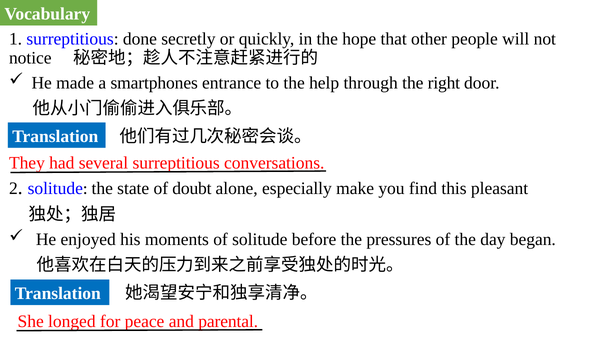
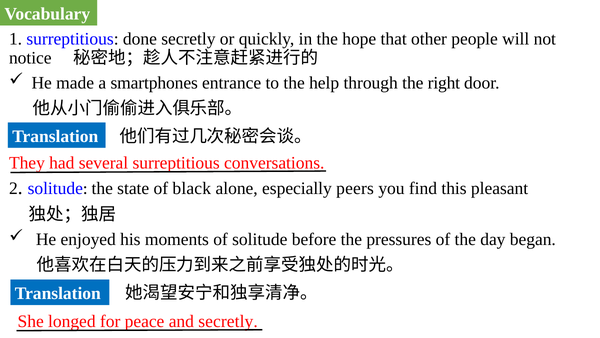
doubt: doubt -> black
make: make -> peers
and parental: parental -> secretly
